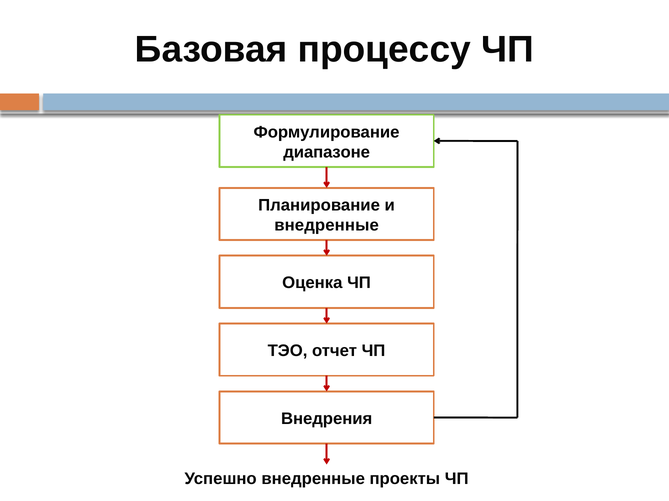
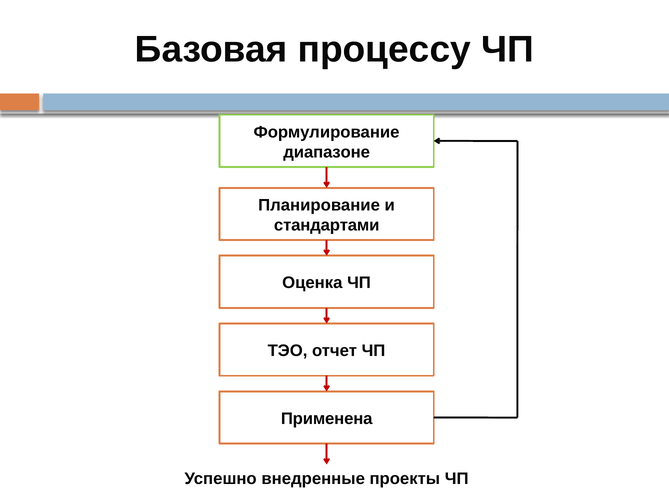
внедренные at (327, 225): внедренные -> стандартами
Внедрения: Внедрения -> Применена
